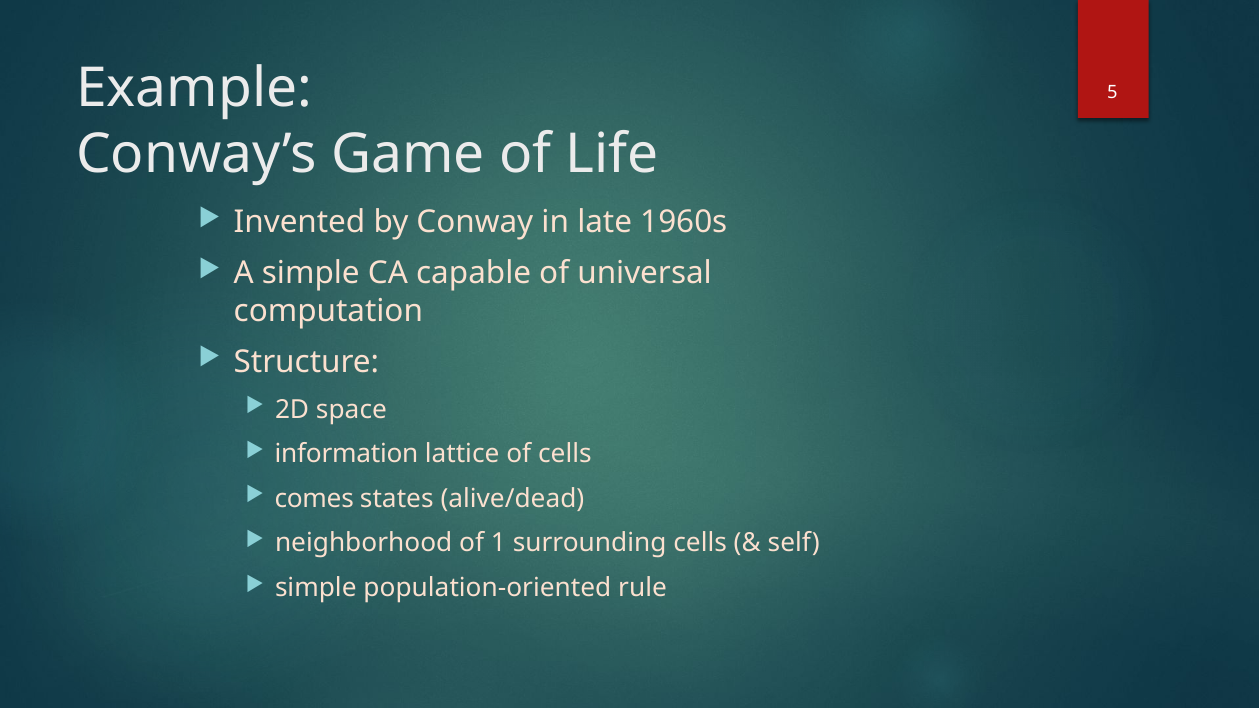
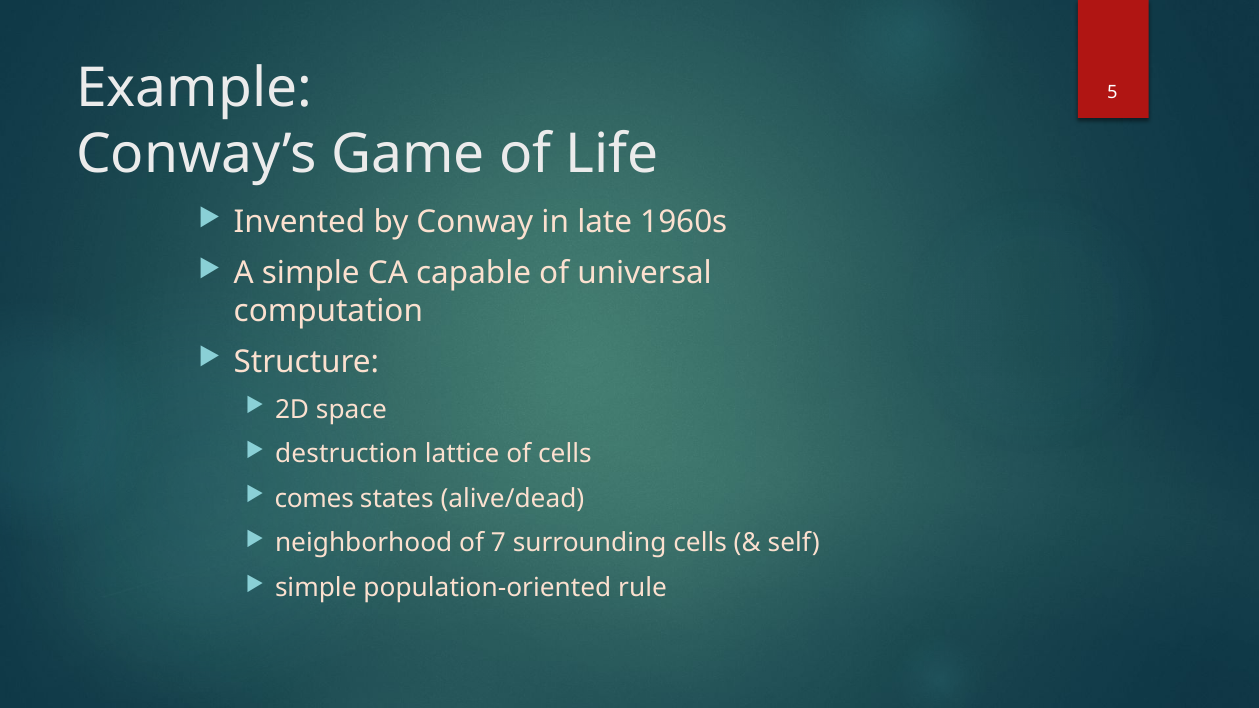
information: information -> destruction
1: 1 -> 7
